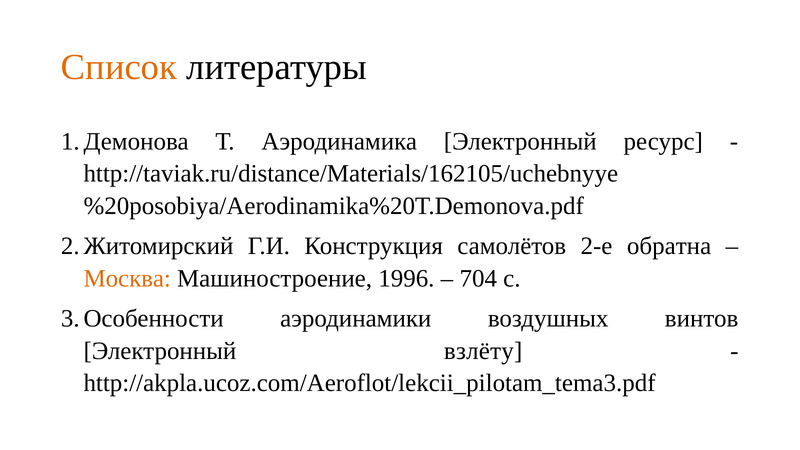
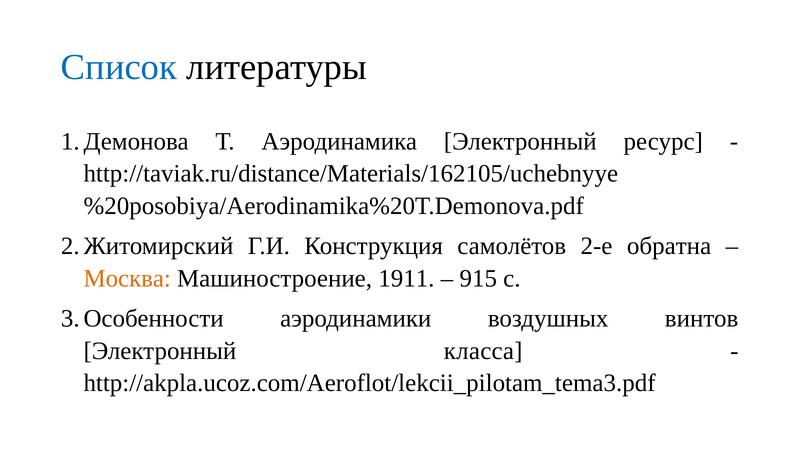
Список colour: orange -> blue
1996: 1996 -> 1911
704: 704 -> 915
взлёту: взлёту -> класса
